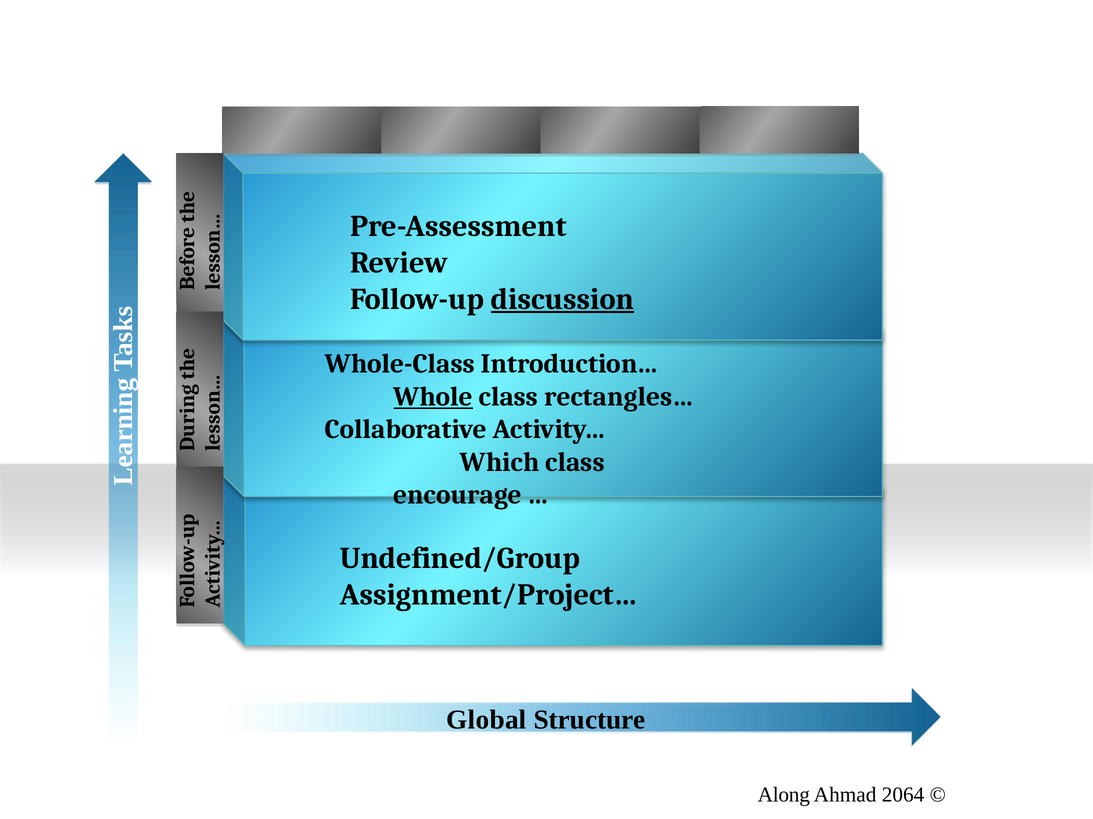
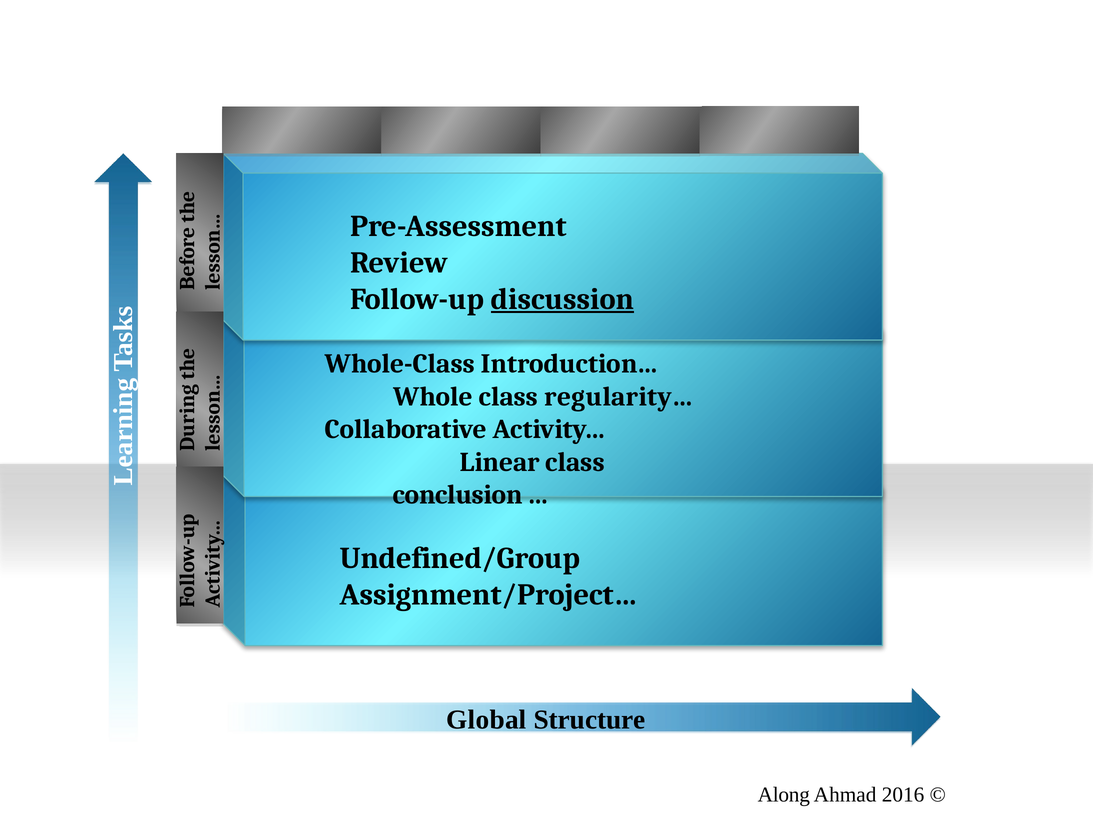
Whole underline: present -> none
rectangles…: rectangles… -> regularity…
Which: Which -> Linear
encourage: encourage -> conclusion
2064: 2064 -> 2016
